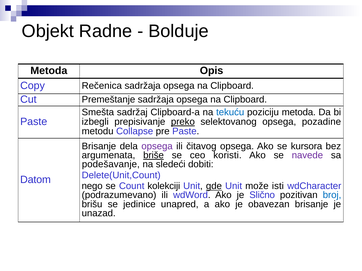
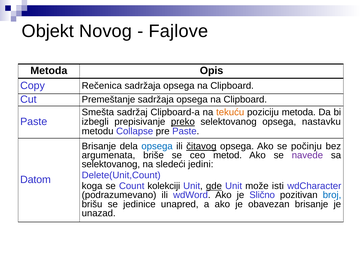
Radne: Radne -> Novog
Bolduje: Bolduje -> Fajlove
tekuću colour: blue -> orange
pozadine: pozadine -> nastavku
opsega at (157, 147) colour: purple -> blue
čitavog underline: none -> present
kursora: kursora -> počinju
briše underline: present -> none
koristi: koristi -> metod
podešavanje at (111, 165): podešavanje -> selektovanog
dobiti: dobiti -> jedini
nego: nego -> koga
